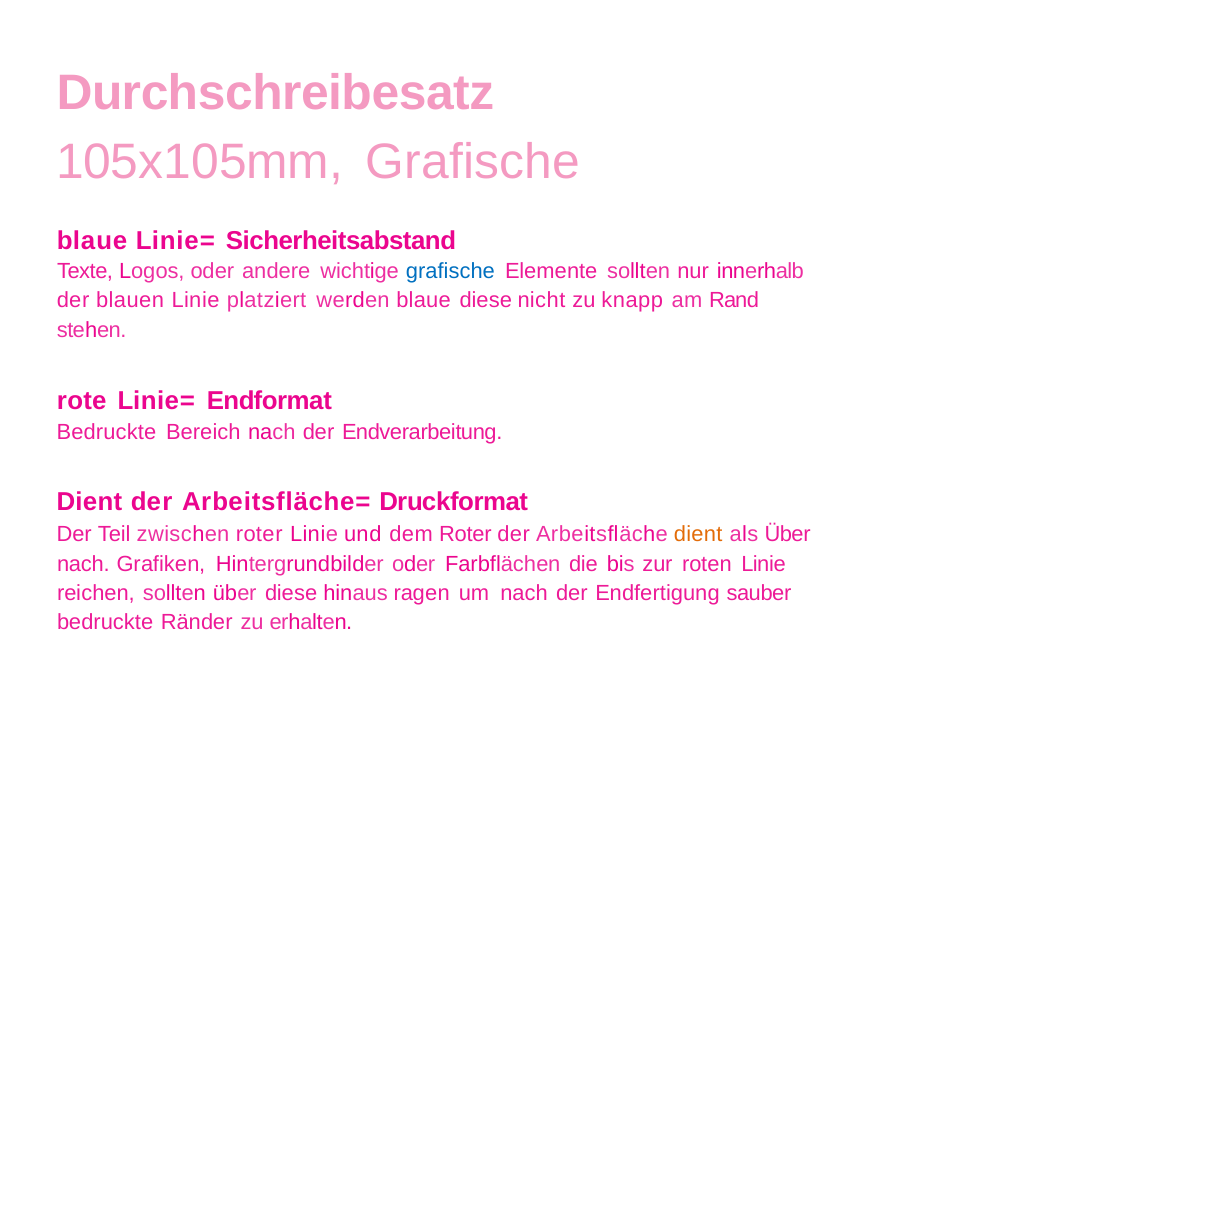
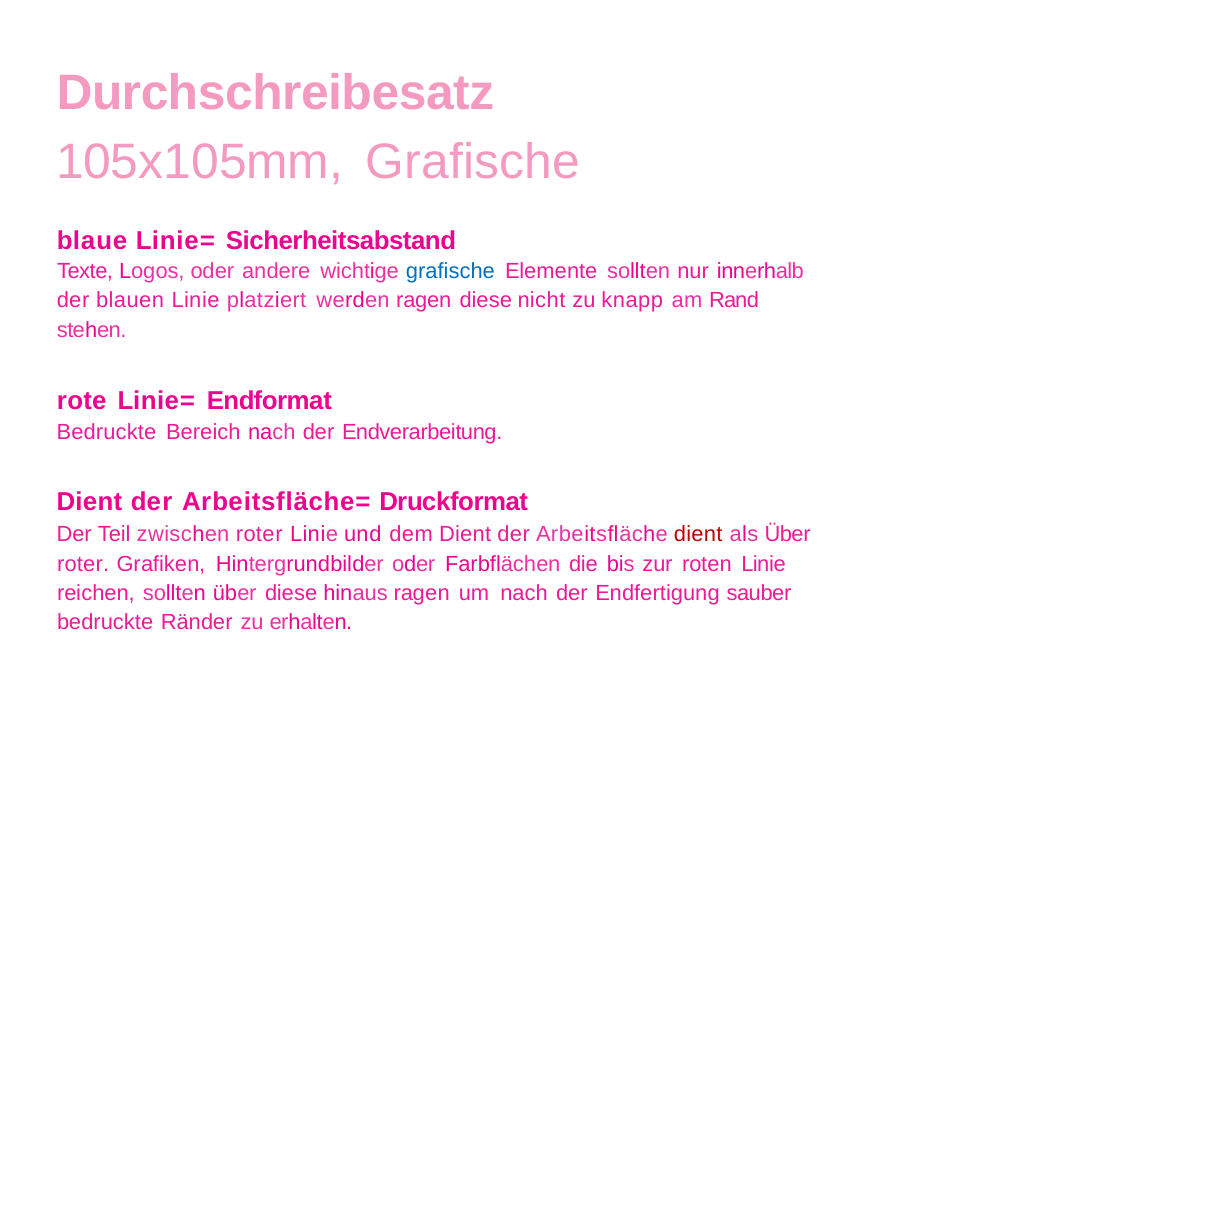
werden blaue: blaue -> ragen
dem Roter: Roter -> Dient
dient at (698, 535) colour: orange -> red
nach at (83, 565): nach -> roter
